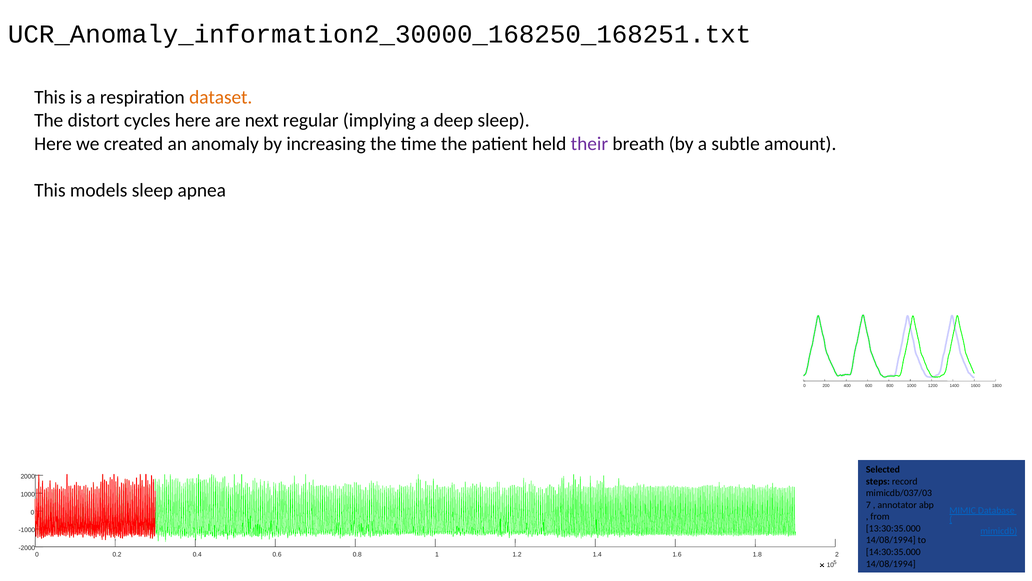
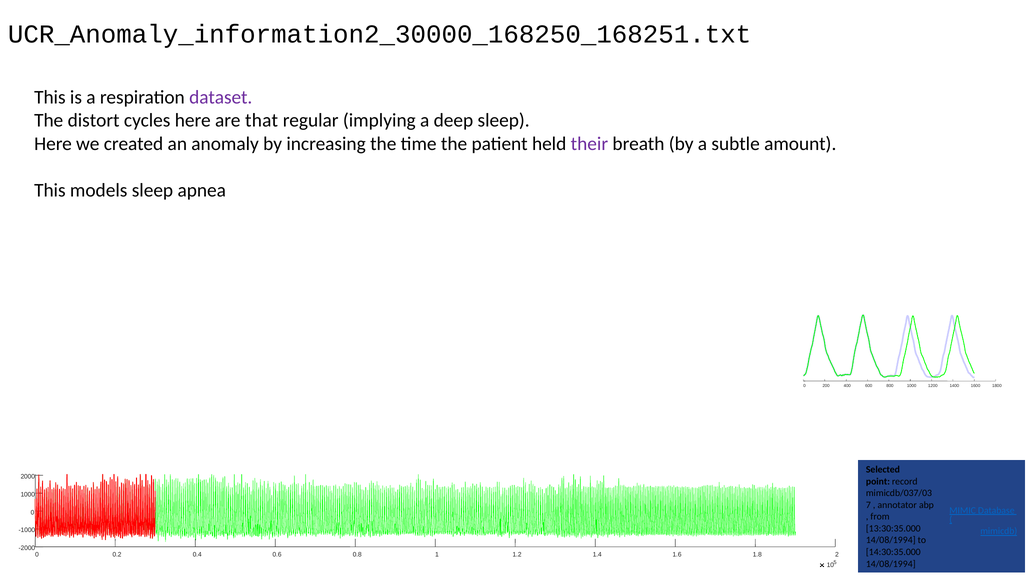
dataset colour: orange -> purple
next: next -> that
steps: steps -> point
